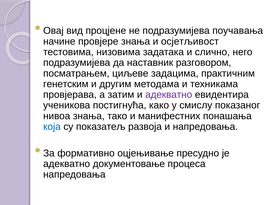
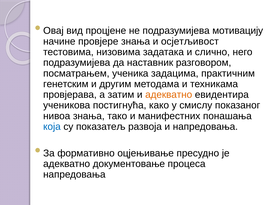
поучавања: поучавања -> мотивацију
циљеве: циљеве -> ученика
адекватно at (169, 95) colour: purple -> orange
